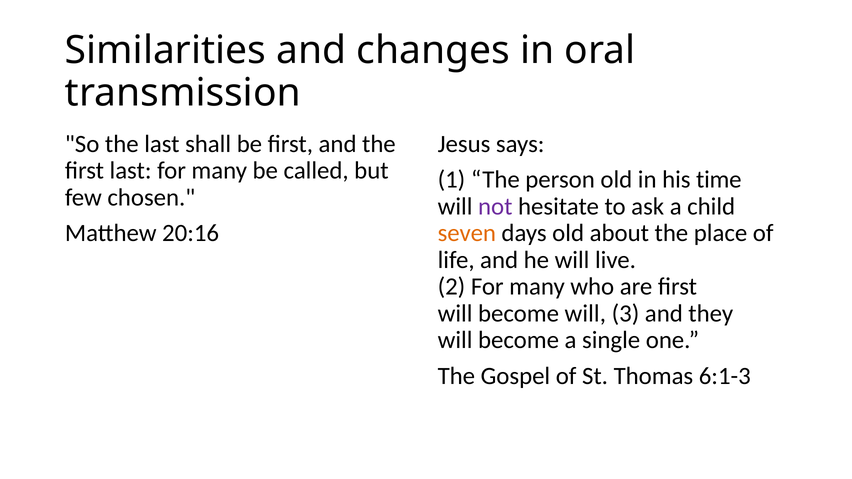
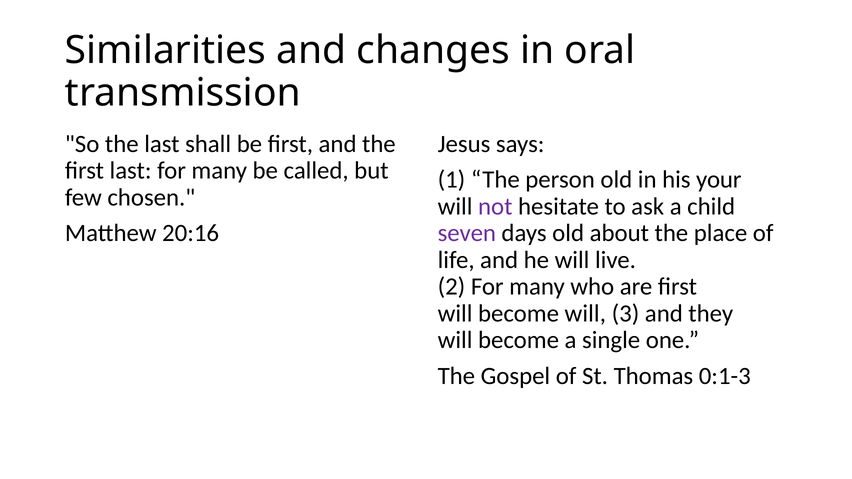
time: time -> your
seven colour: orange -> purple
6:1-3: 6:1-3 -> 0:1-3
